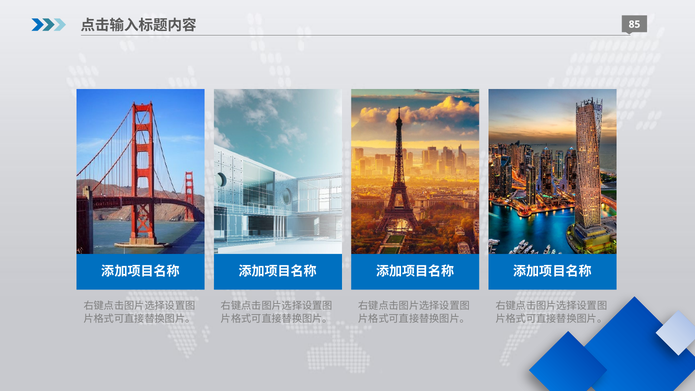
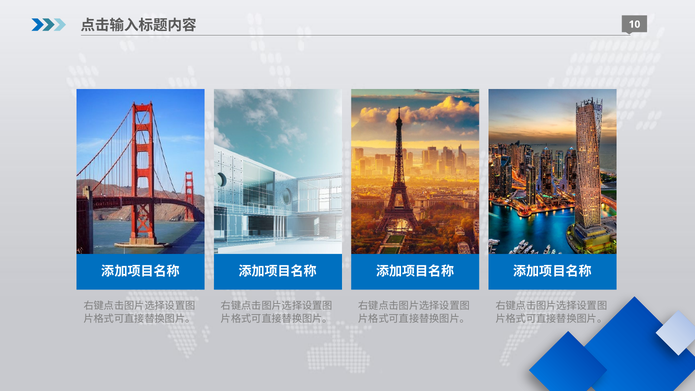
85: 85 -> 10
